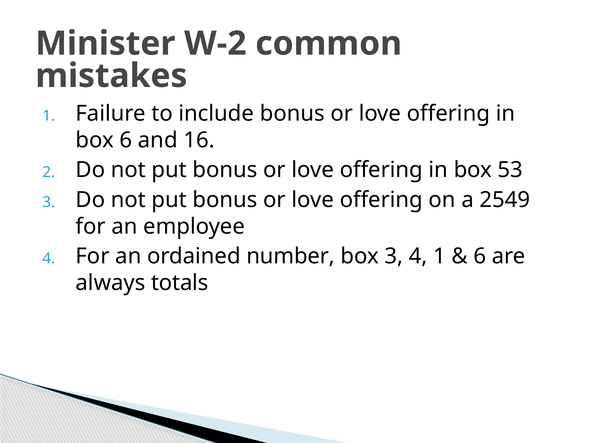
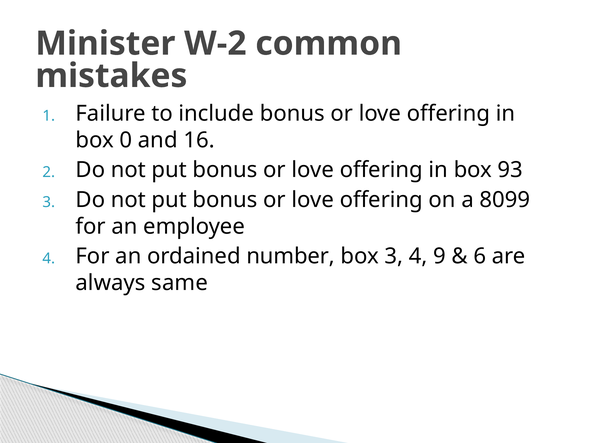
box 6: 6 -> 0
53: 53 -> 93
2549: 2549 -> 8099
4 1: 1 -> 9
totals: totals -> same
